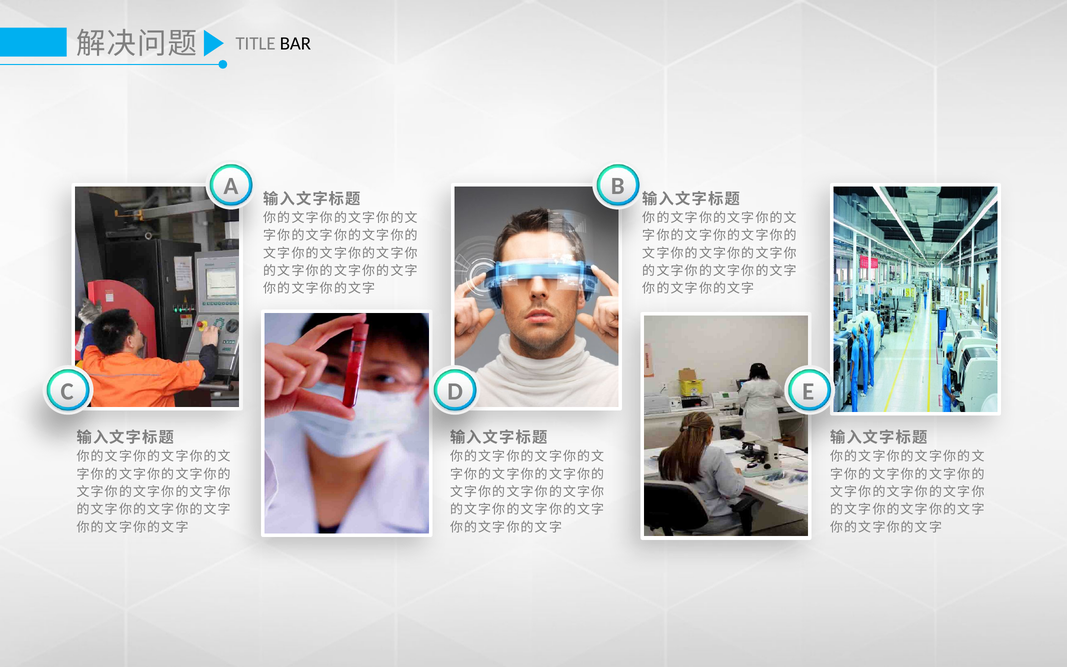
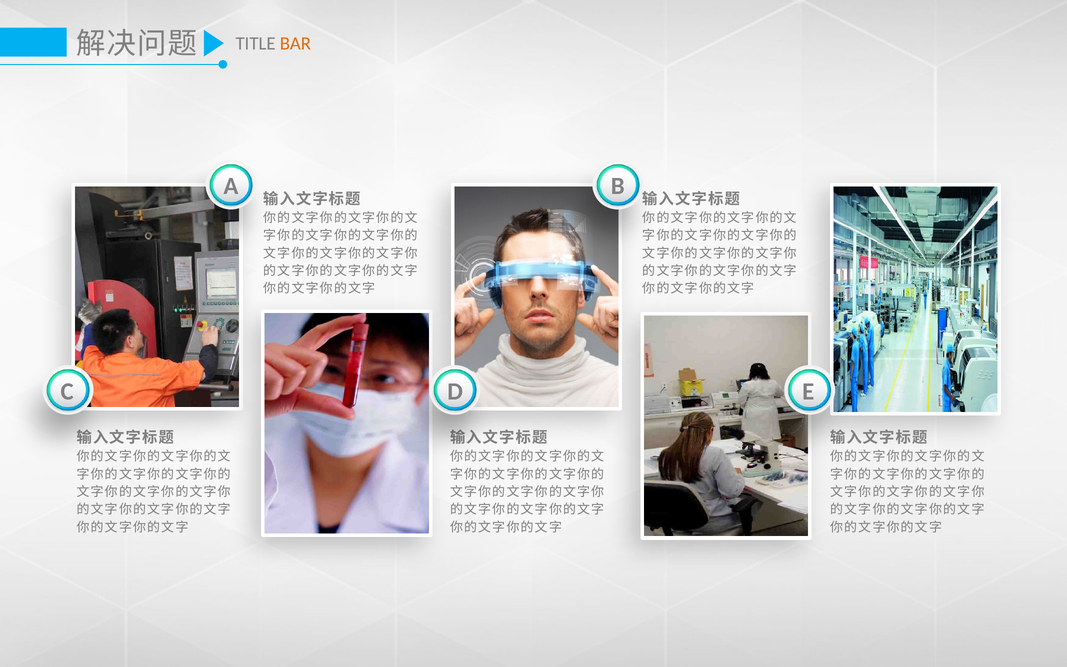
BAR colour: black -> orange
